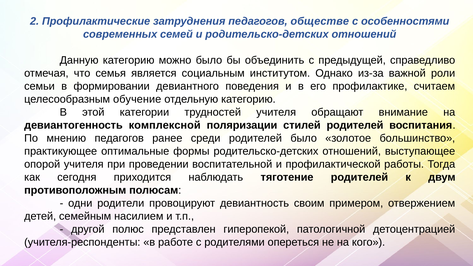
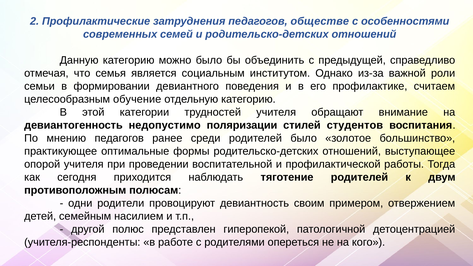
комплексной: комплексной -> недопустимо
стилей родителей: родителей -> студентов
